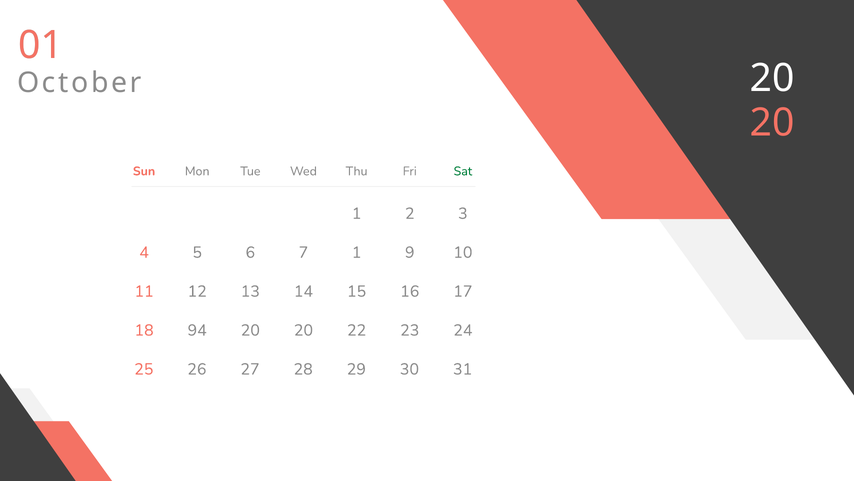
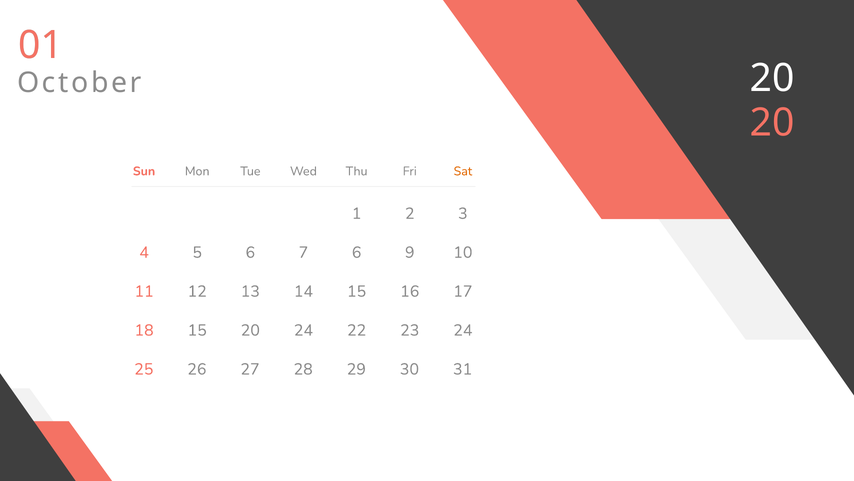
Sat colour: green -> orange
7 1: 1 -> 6
18 94: 94 -> 15
20 at (303, 330): 20 -> 24
